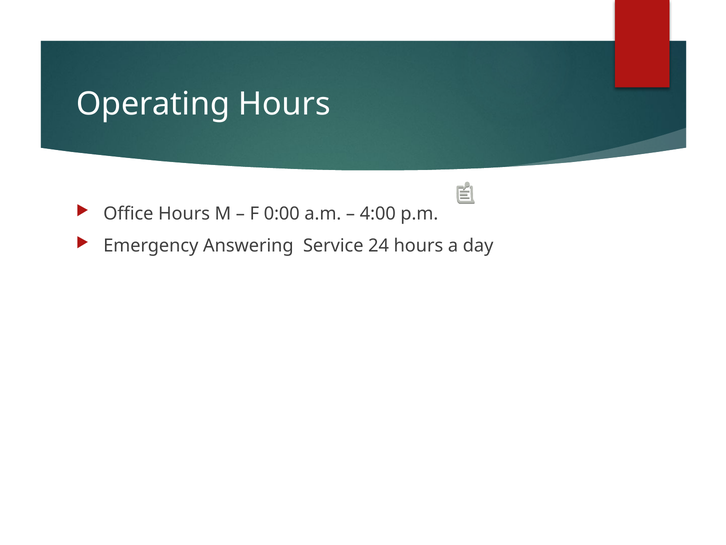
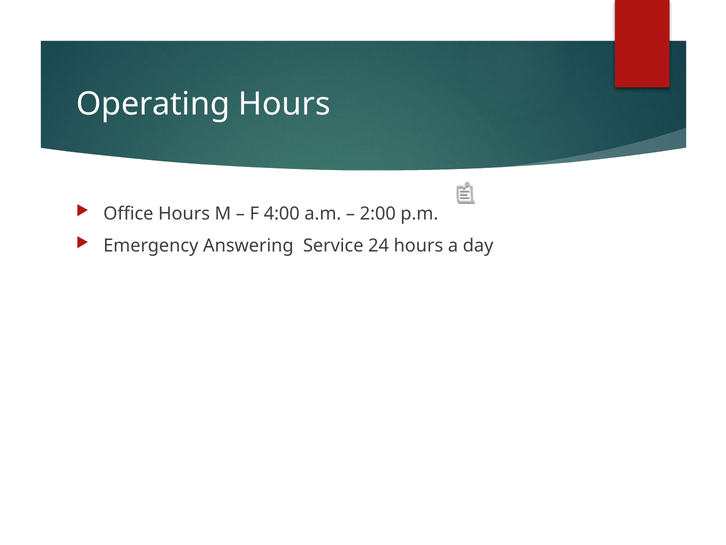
0:00: 0:00 -> 4:00
4:00: 4:00 -> 2:00
